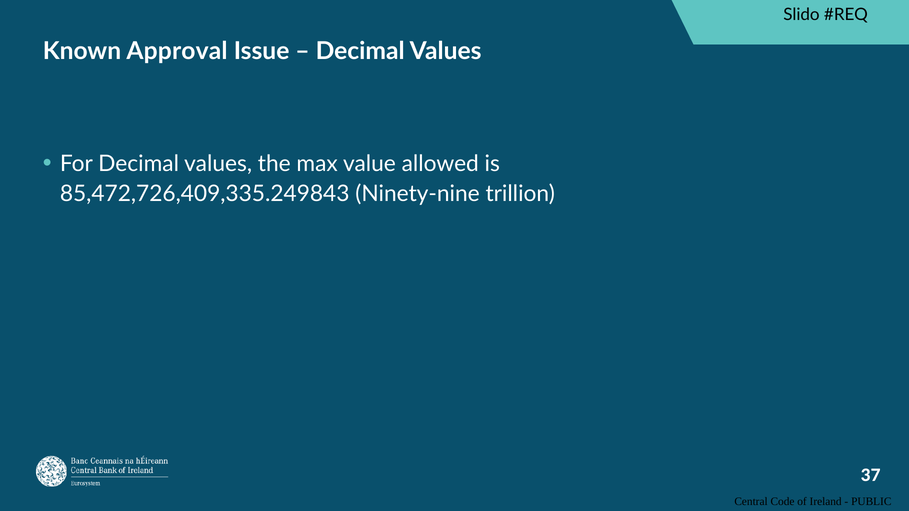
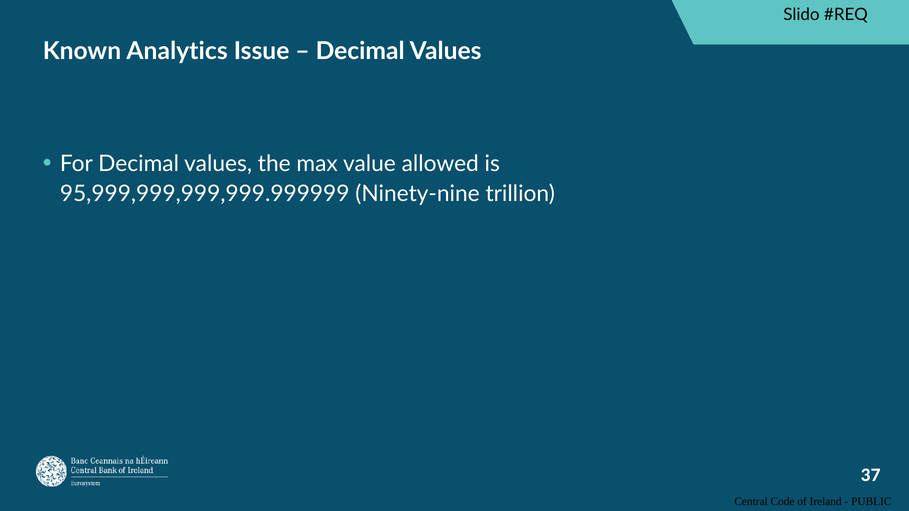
Approval: Approval -> Analytics
85,472,726,409,335.249843: 85,472,726,409,335.249843 -> 95,999,999,999,999.999999
